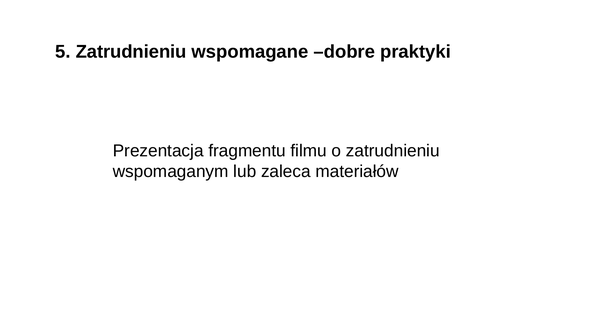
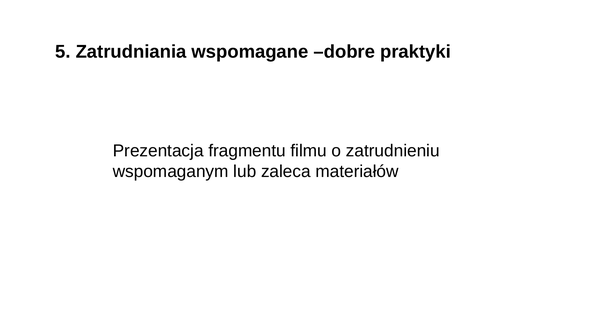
5 Zatrudnieniu: Zatrudnieniu -> Zatrudniania
